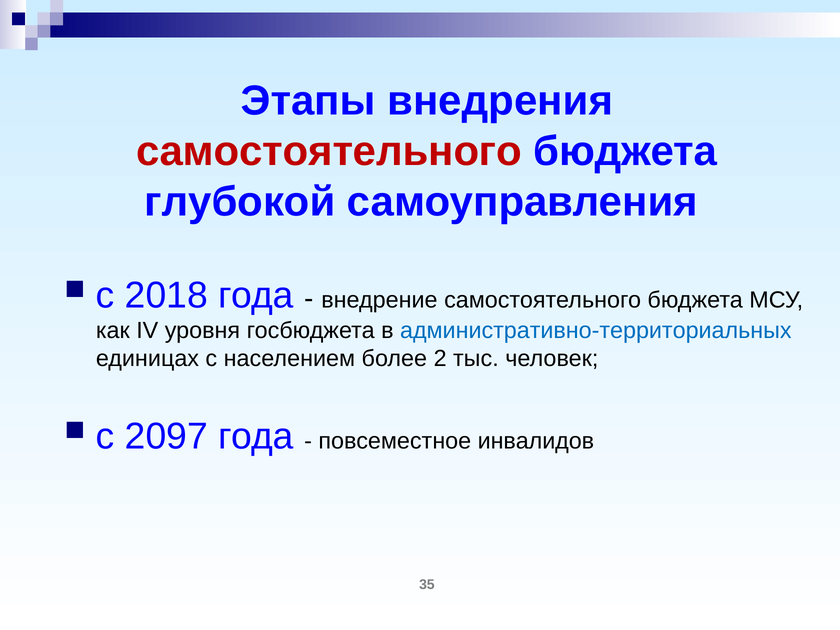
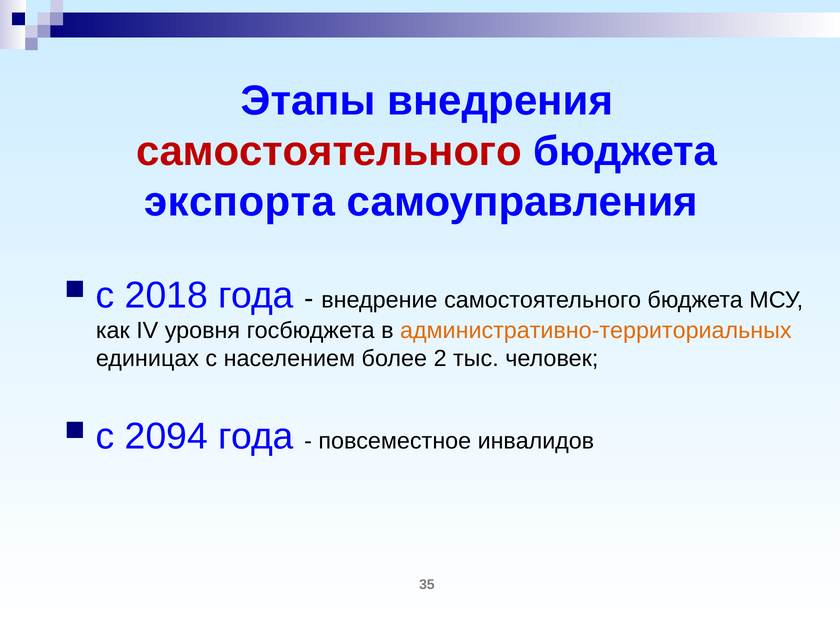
глубокой: глубокой -> экспорта
административно-территориальных colour: blue -> orange
2097: 2097 -> 2094
